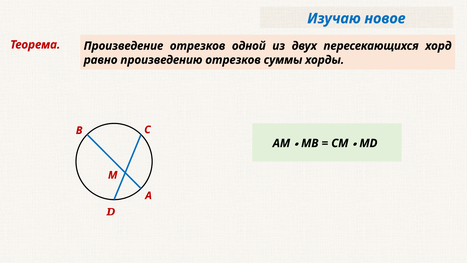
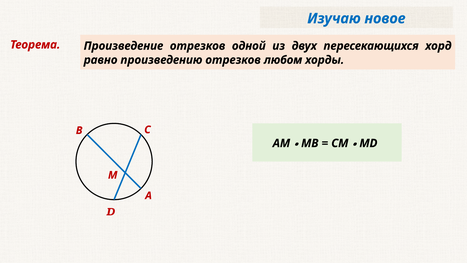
суммы: суммы -> любом
